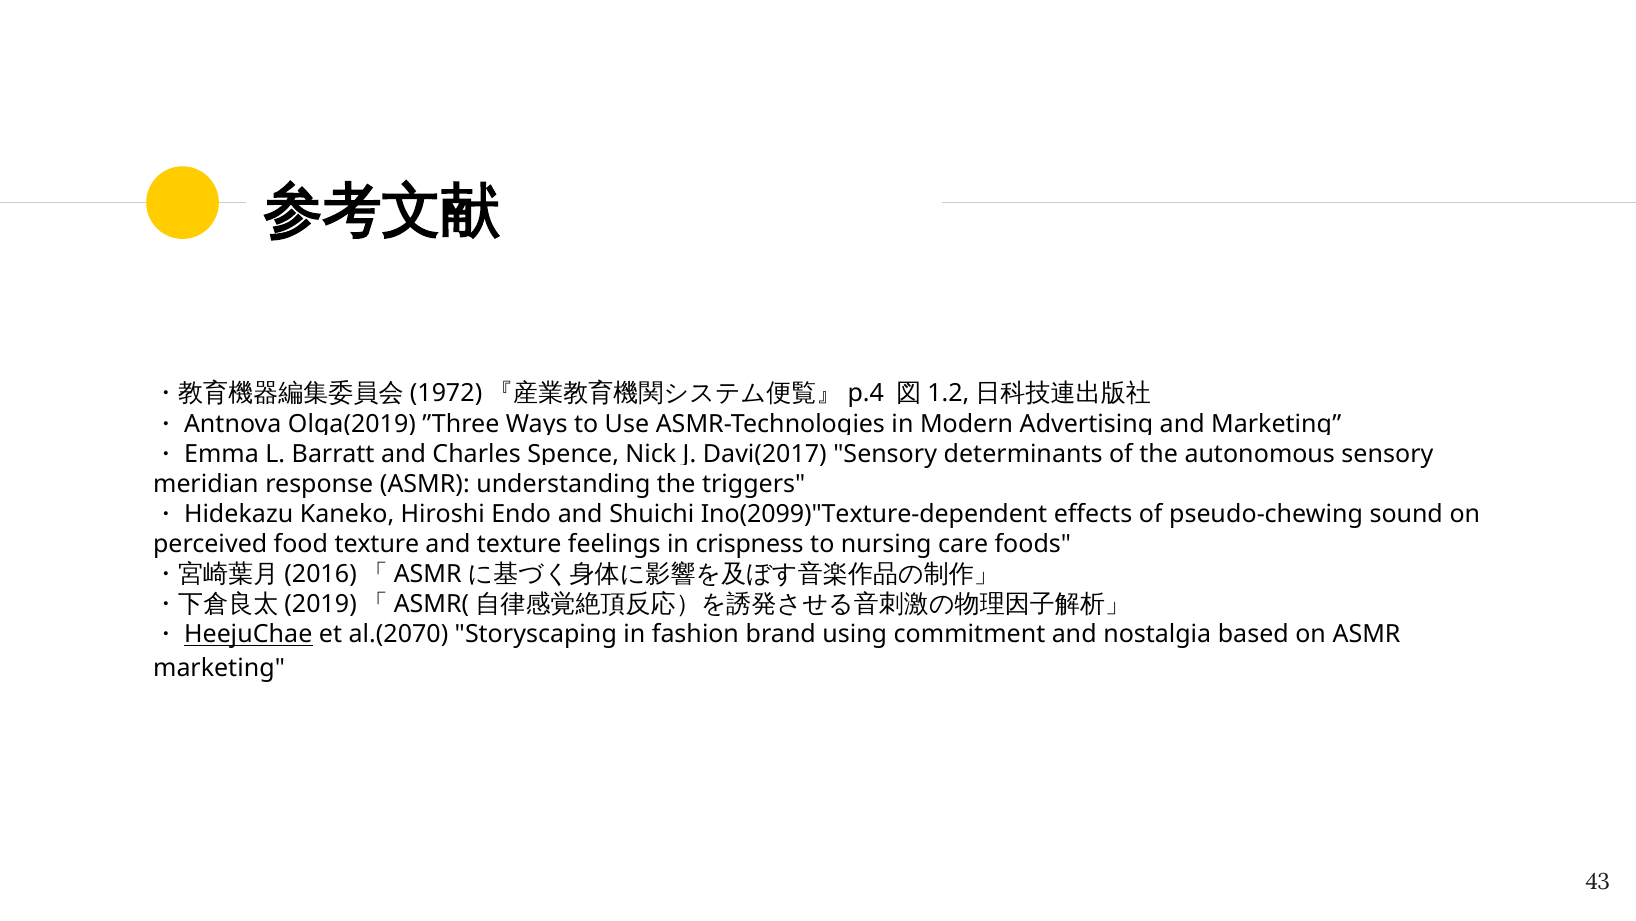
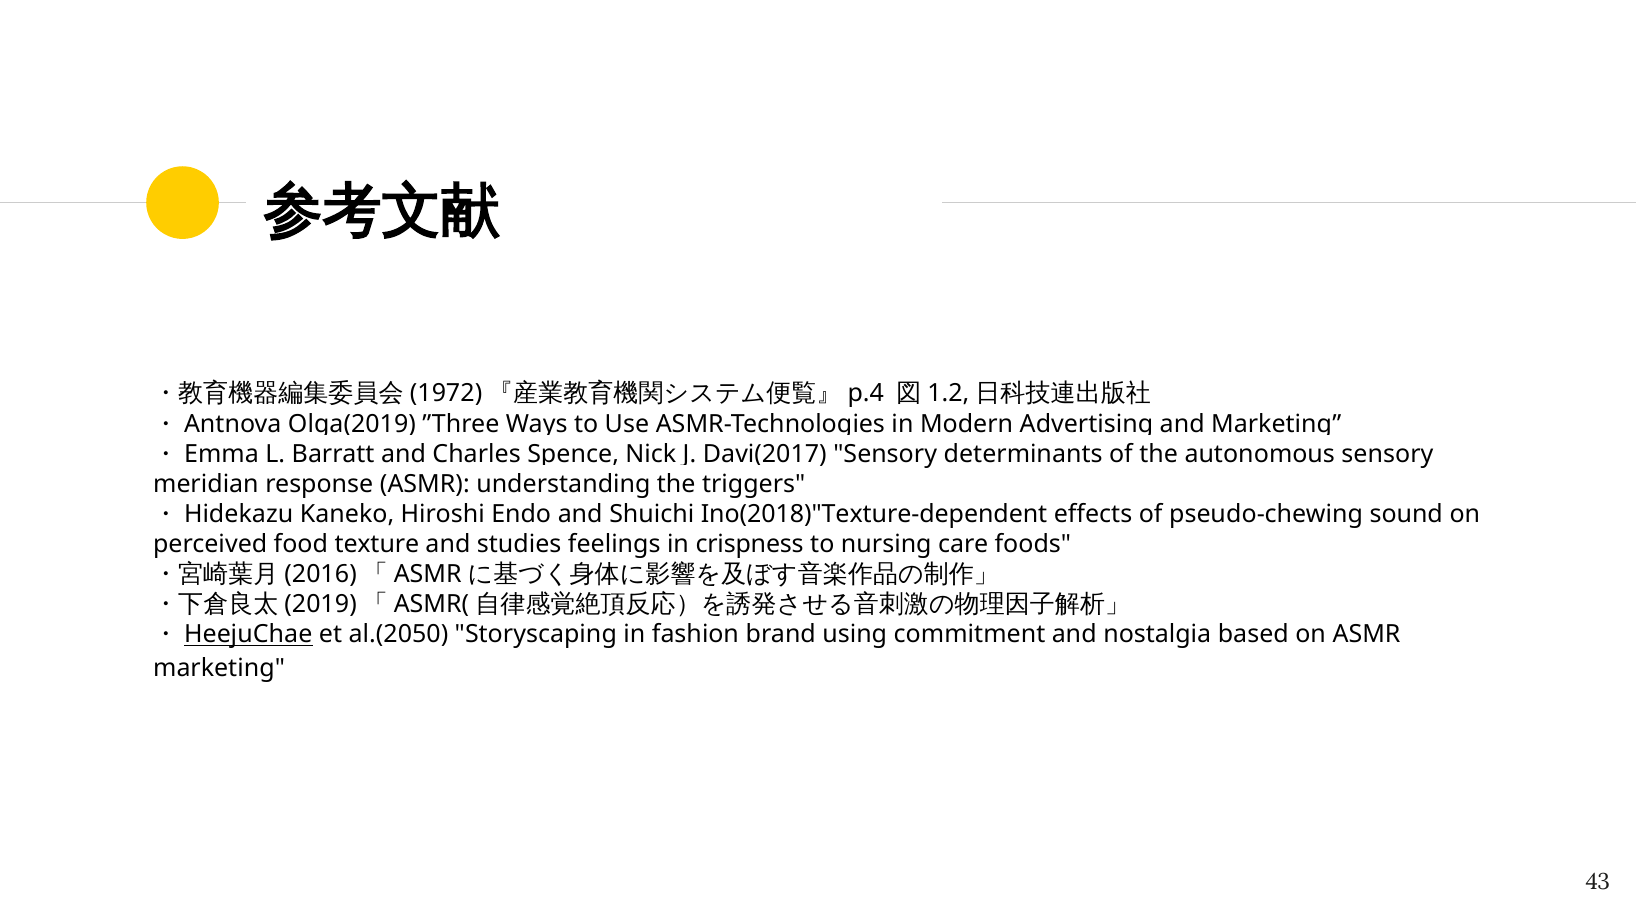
Ino(2099)"Texture-dependent: Ino(2099)"Texture-dependent -> Ino(2018)"Texture-dependent
and texture: texture -> studies
al.(2070: al.(2070 -> al.(2050
